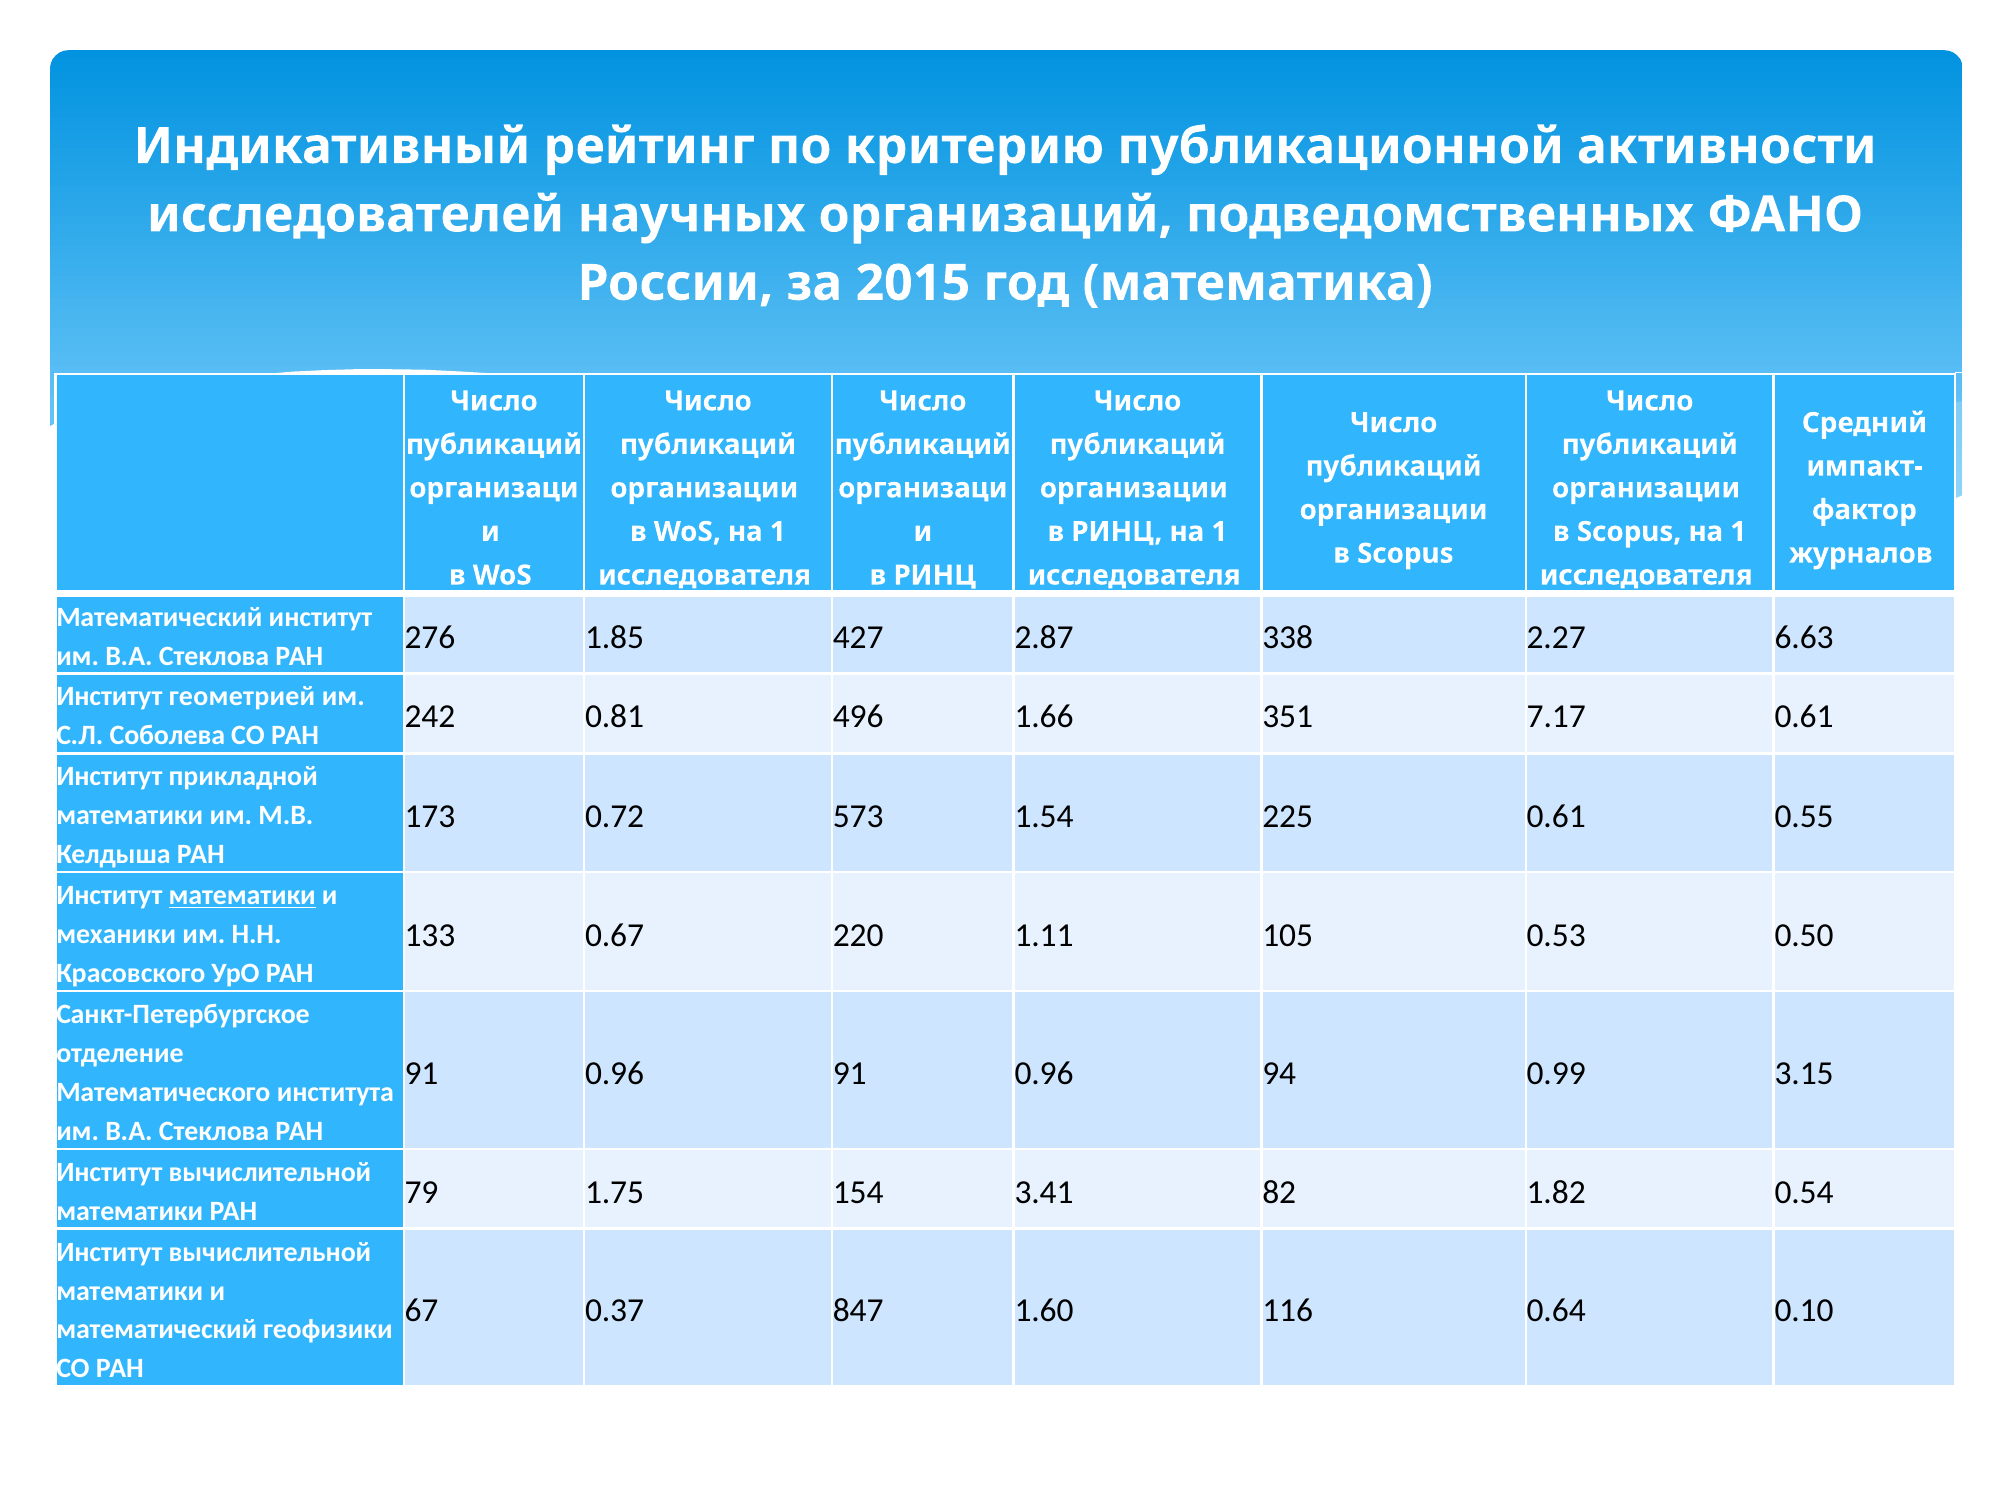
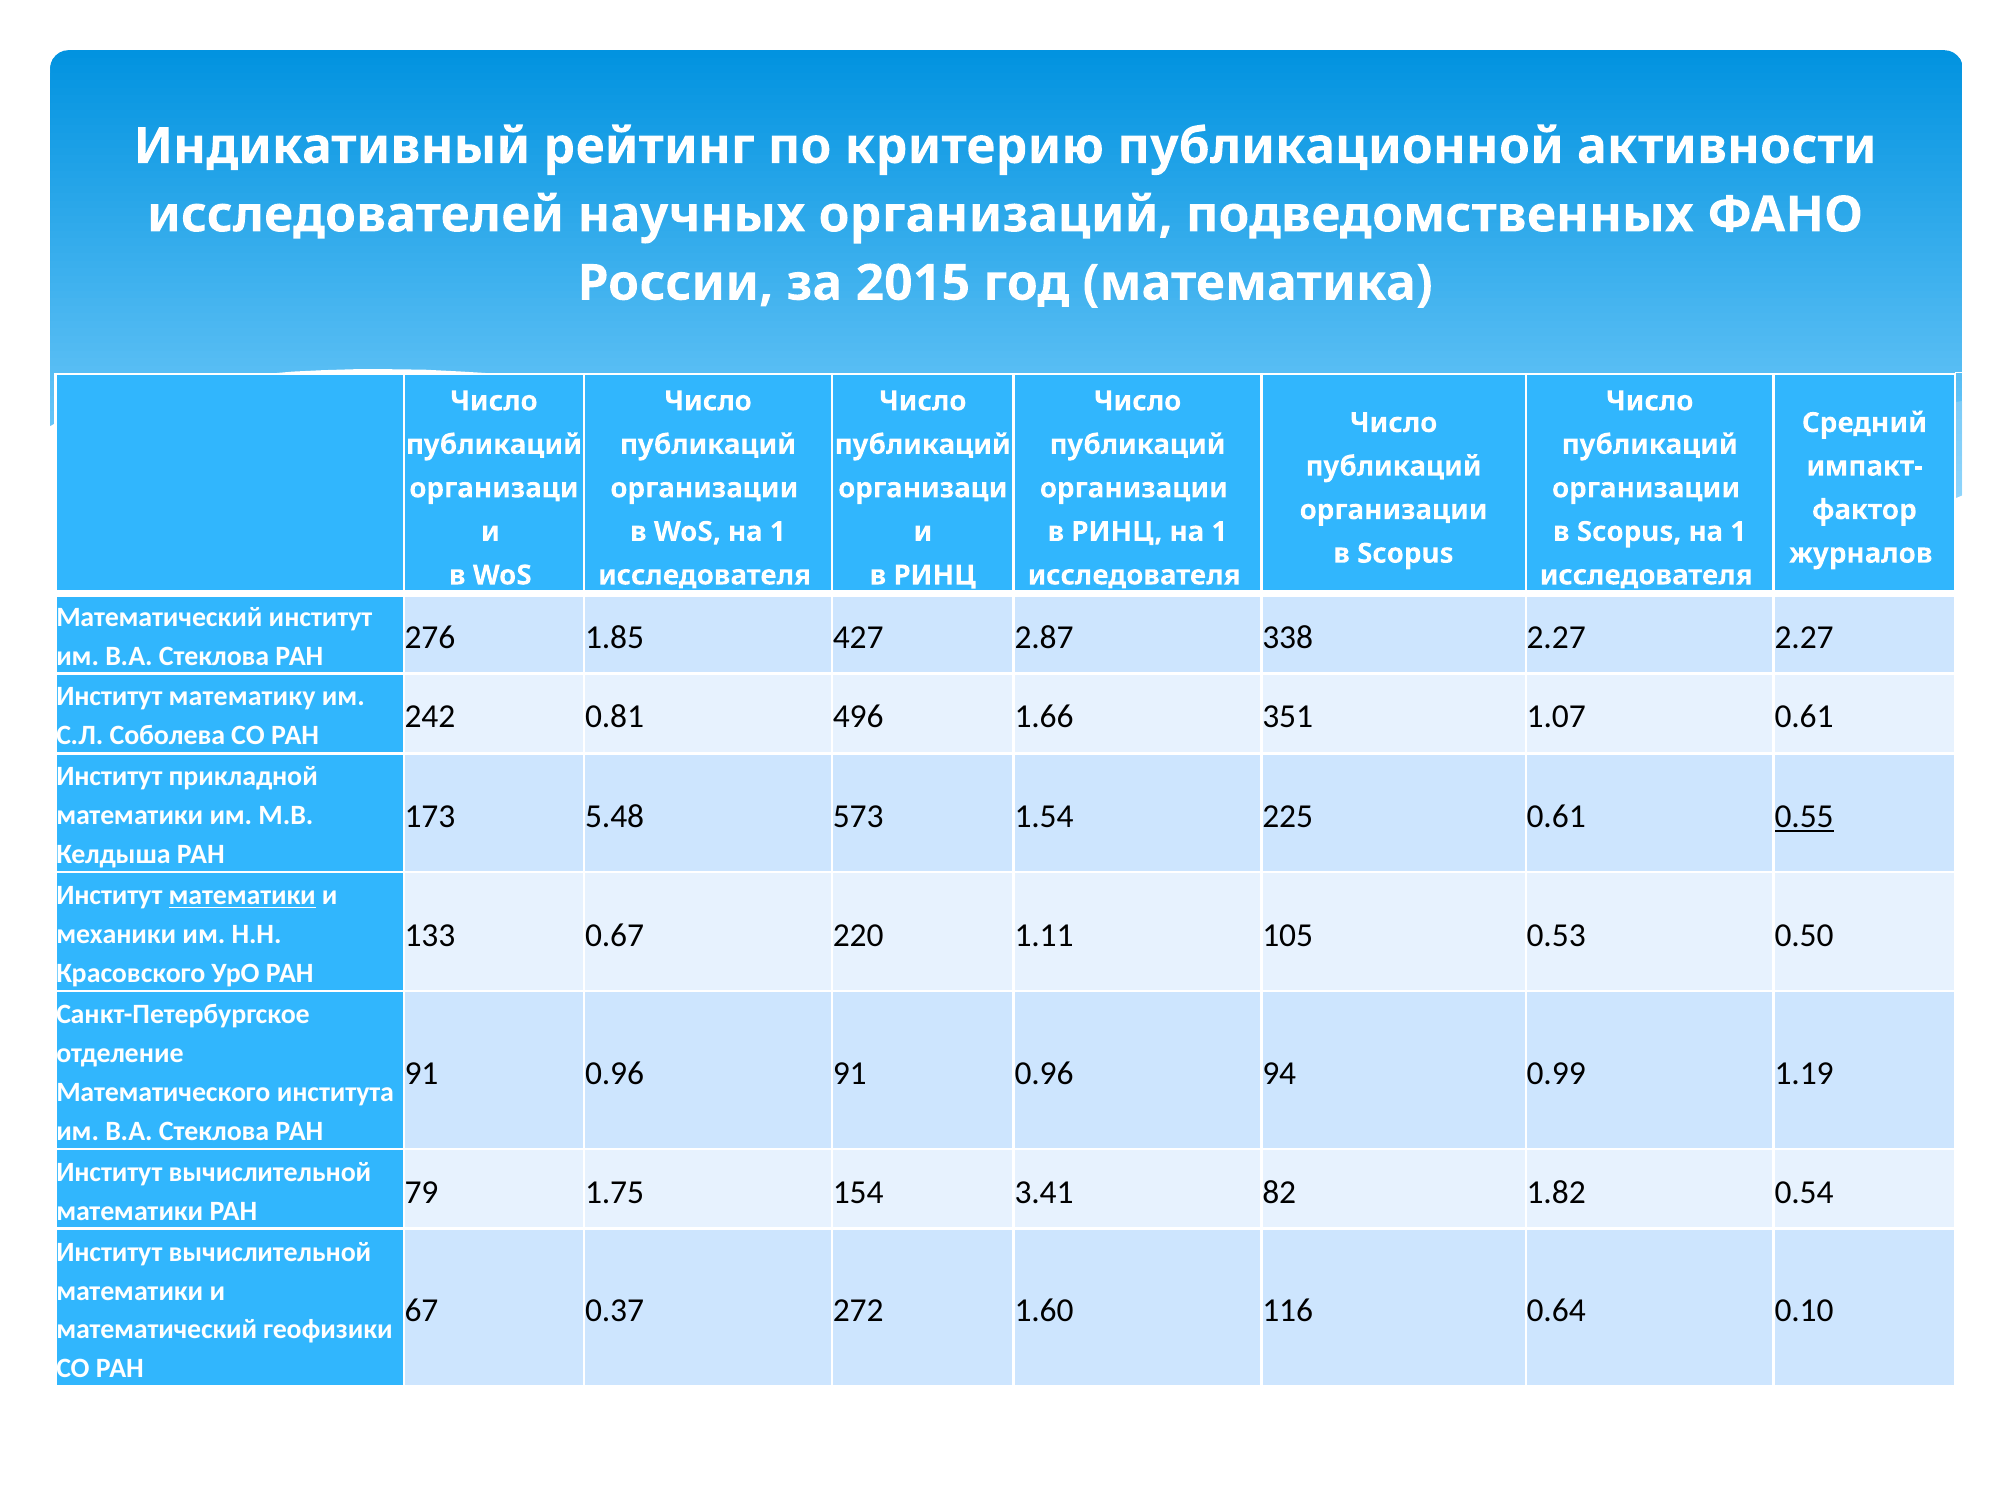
2.27 6.63: 6.63 -> 2.27
геометрией: геометрией -> математику
7.17: 7.17 -> 1.07
0.72: 0.72 -> 5.48
0.55 underline: none -> present
3.15: 3.15 -> 1.19
847: 847 -> 272
